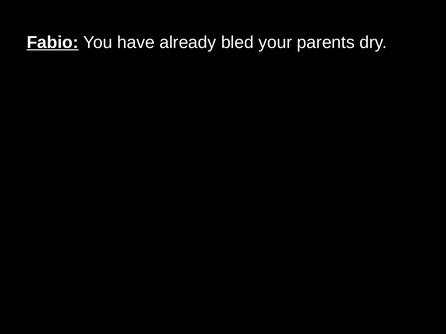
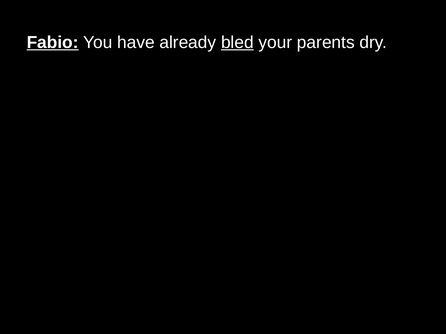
bled underline: none -> present
